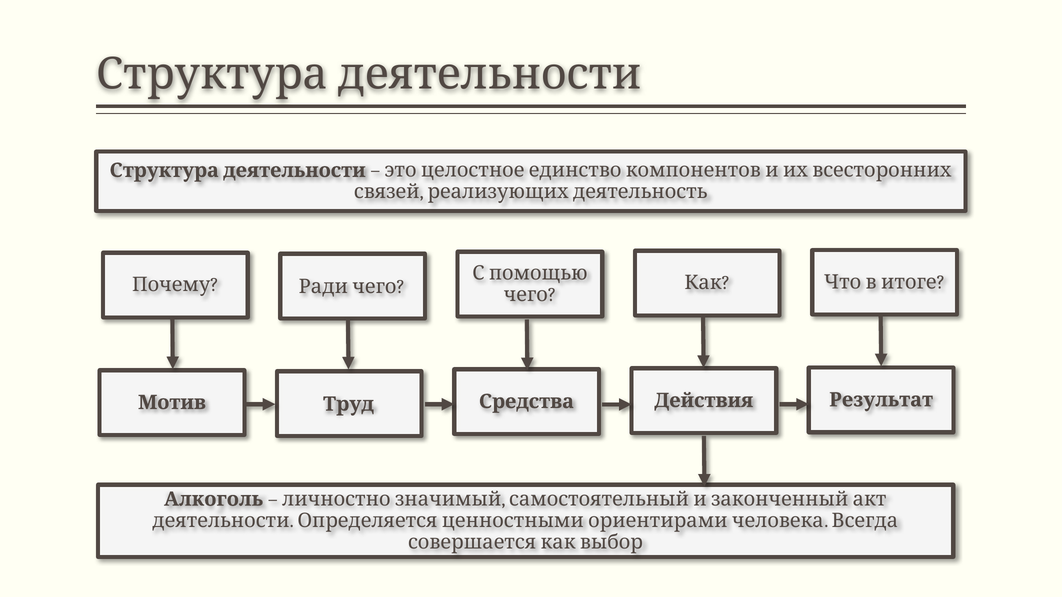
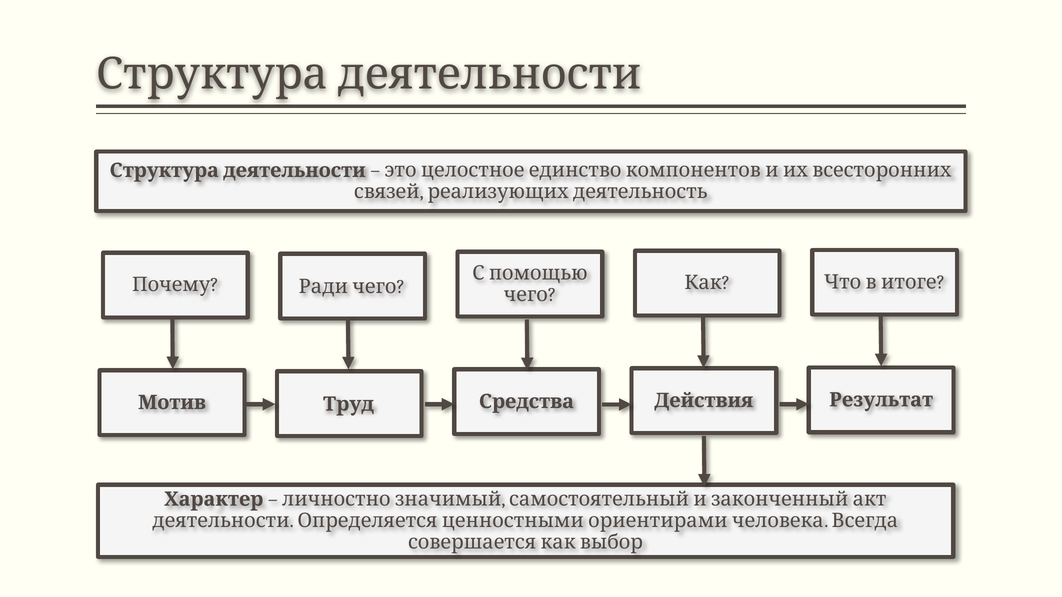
Алкоголь: Алкоголь -> Характер
